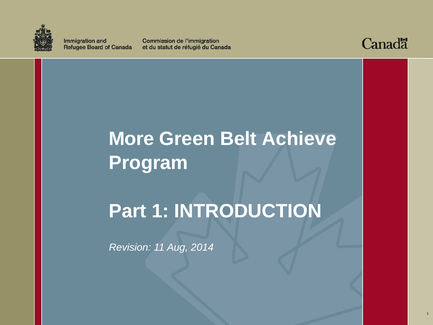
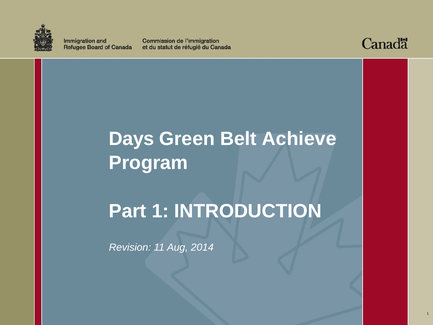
More: More -> Days
